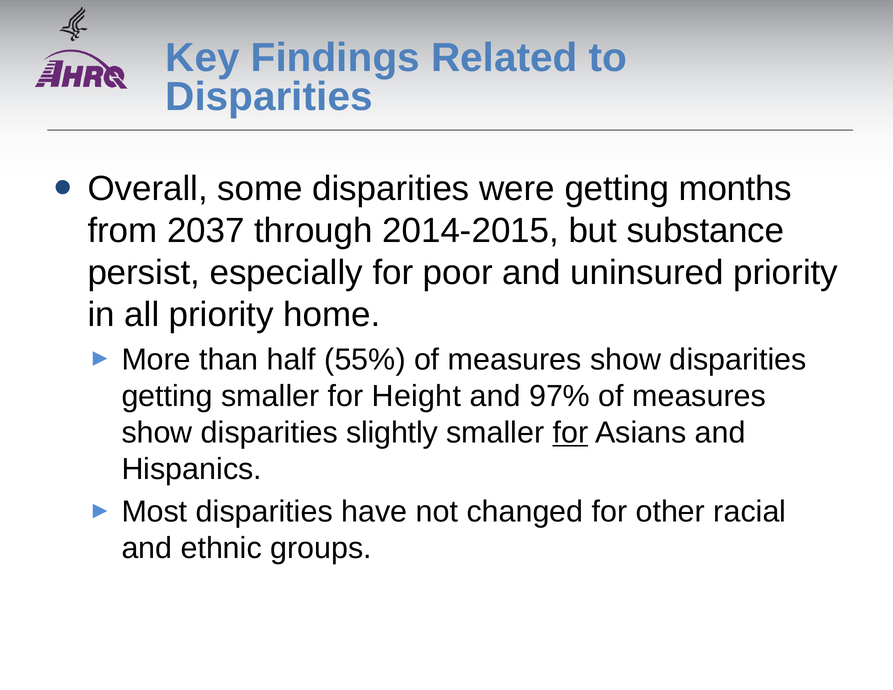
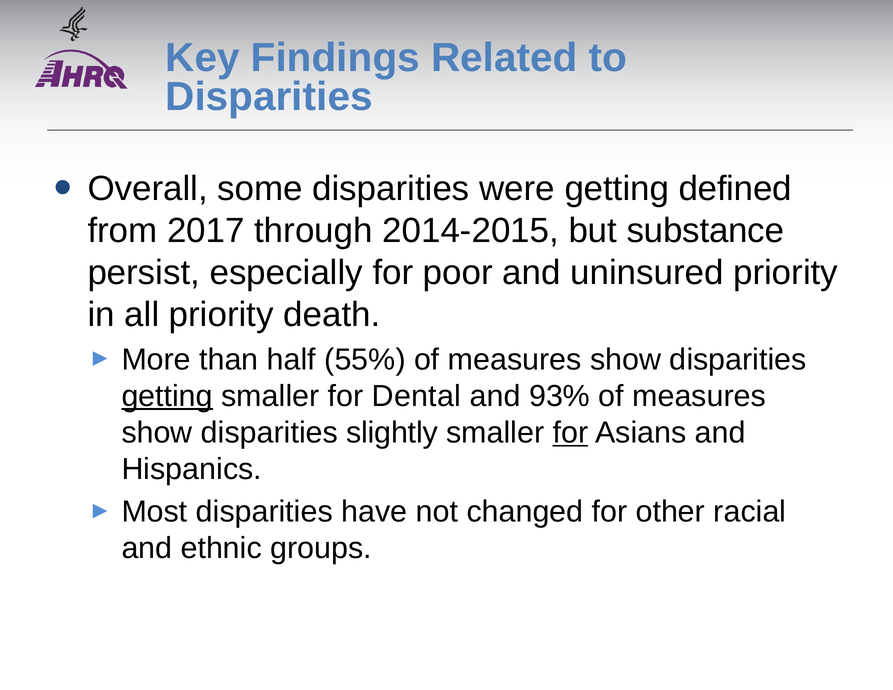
months: months -> defined
2037: 2037 -> 2017
home: home -> death
getting at (167, 396) underline: none -> present
Height: Height -> Dental
97%: 97% -> 93%
